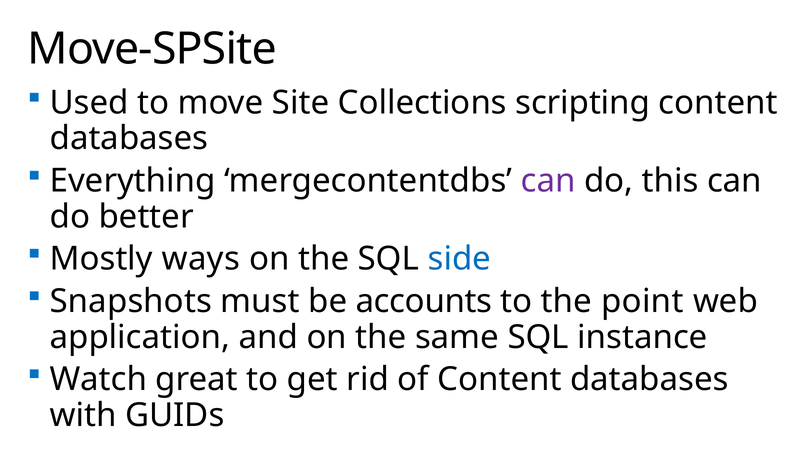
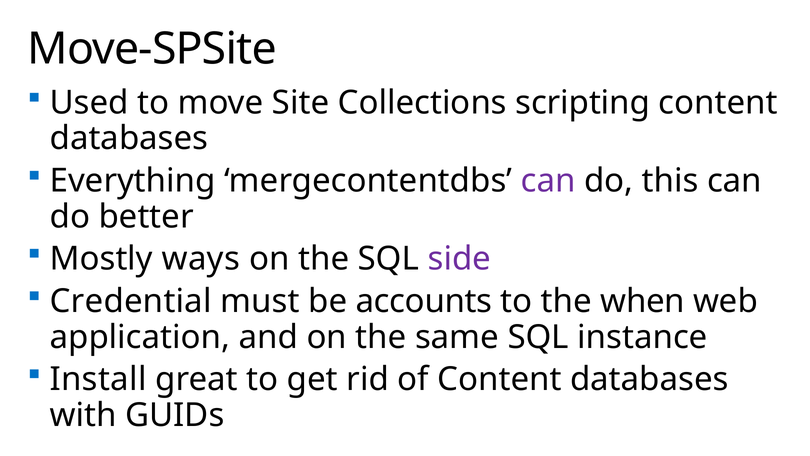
side colour: blue -> purple
Snapshots: Snapshots -> Credential
point: point -> when
Watch: Watch -> Install
